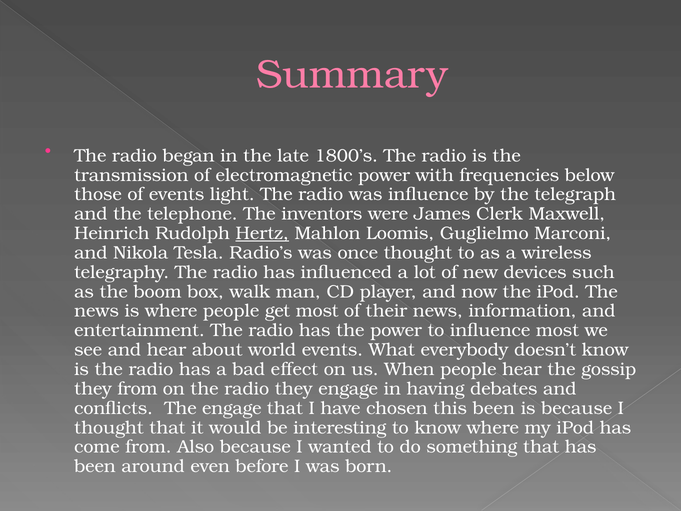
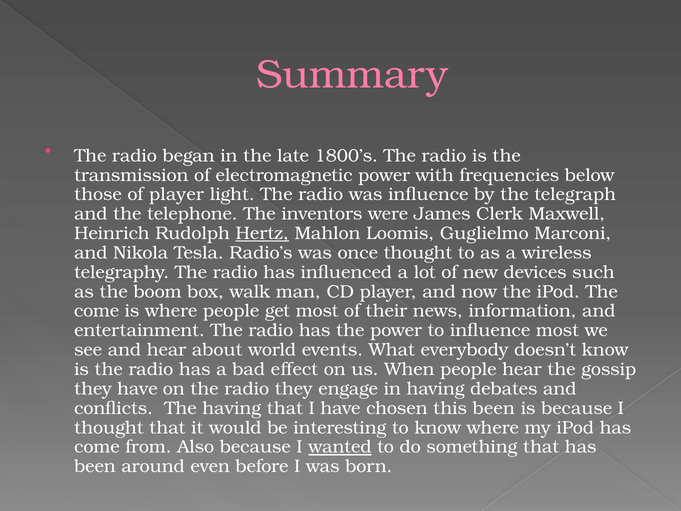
of events: events -> player
news at (96, 311): news -> come
they from: from -> have
The engage: engage -> having
wanted underline: none -> present
